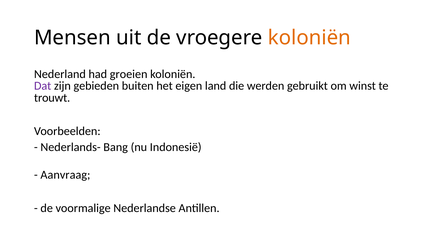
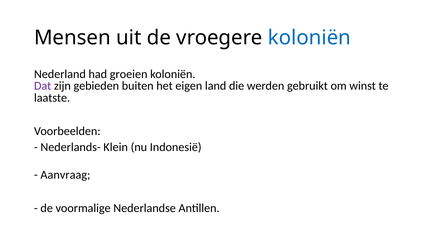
koloniën at (309, 38) colour: orange -> blue
trouwt: trouwt -> laatste
Bang: Bang -> Klein
